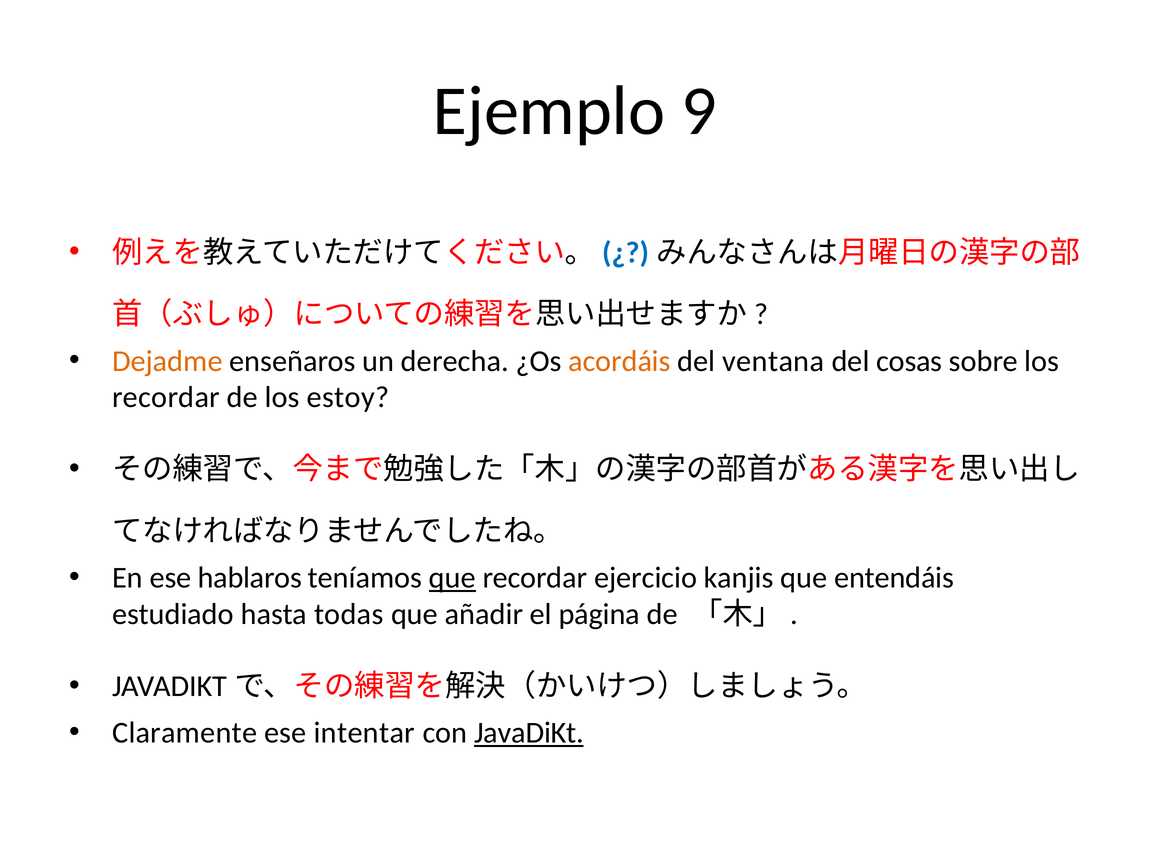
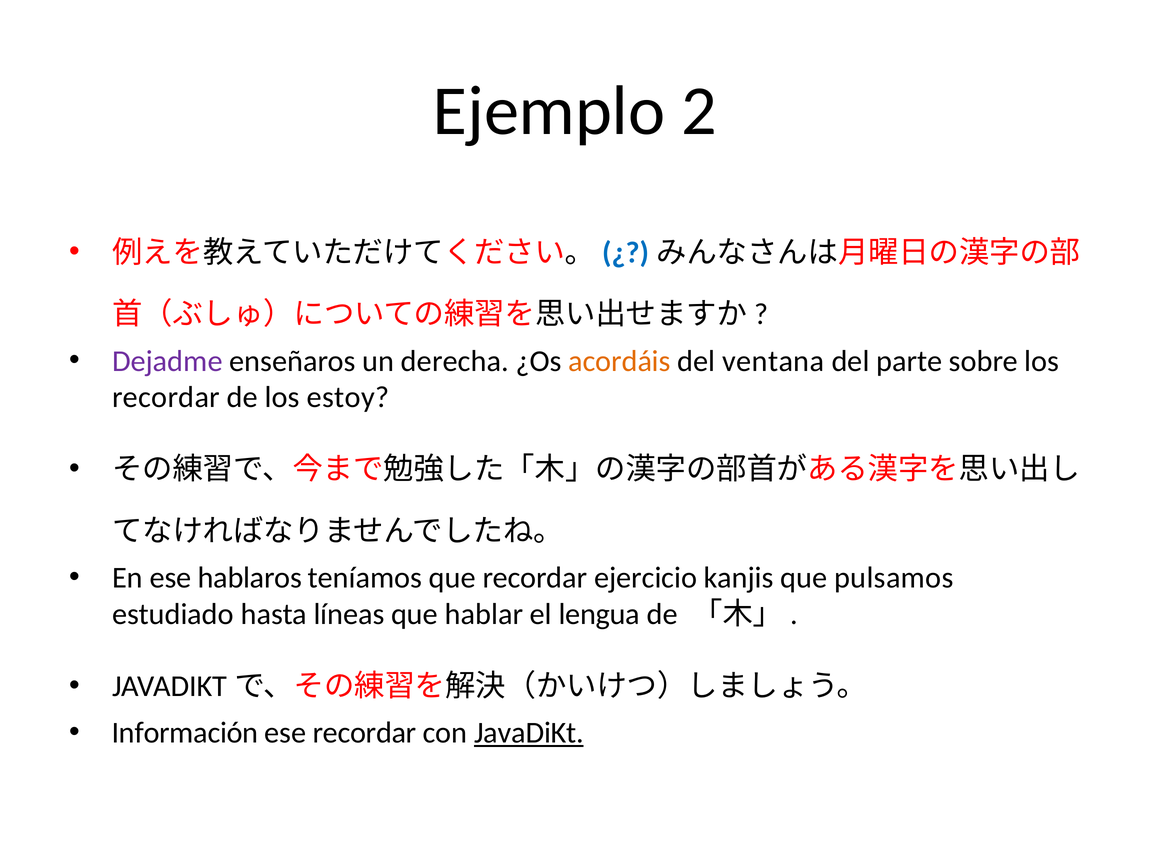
9: 9 -> 2
Dejadme colour: orange -> purple
cosas: cosas -> parte
que at (452, 578) underline: present -> none
entendáis: entendáis -> pulsamos
todas: todas -> líneas
añadir: añadir -> hablar
página: página -> lengua
Claramente: Claramente -> Información
ese intentar: intentar -> recordar
